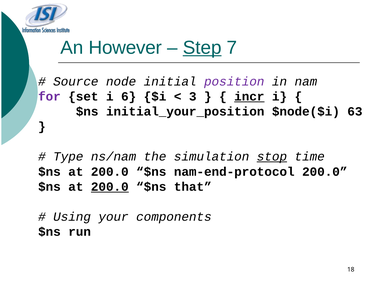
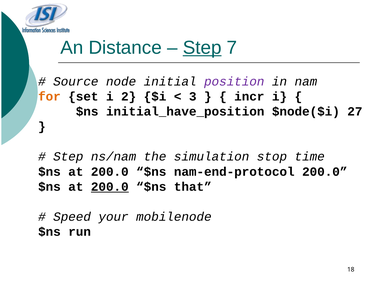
However: However -> Distance
for colour: purple -> orange
6: 6 -> 2
incr underline: present -> none
initial_your_position: initial_your_position -> initial_have_position
63: 63 -> 27
Type at (68, 157): Type -> Step
stop underline: present -> none
Using: Using -> Speed
components: components -> mobilenode
